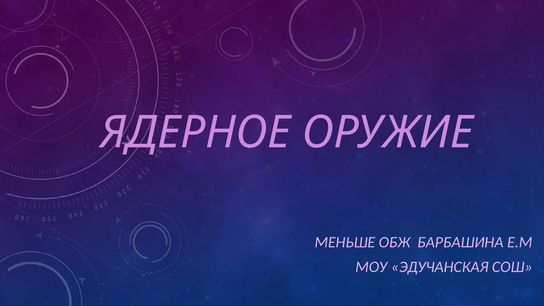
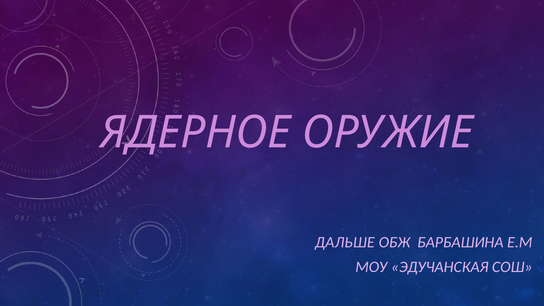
МЕНЬШЕ: МЕНЬШЕ -> ДАЛЬШЕ
